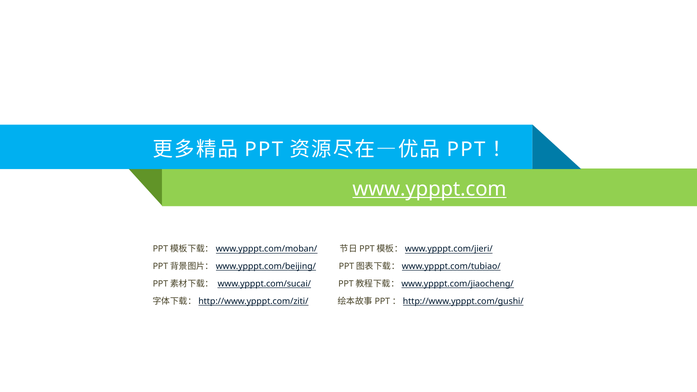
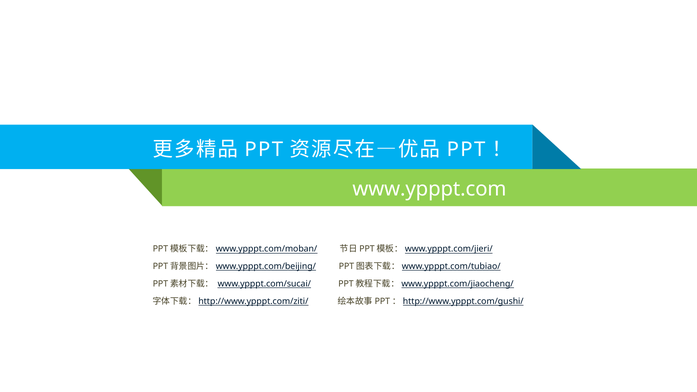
www.ypppt.com underline: present -> none
